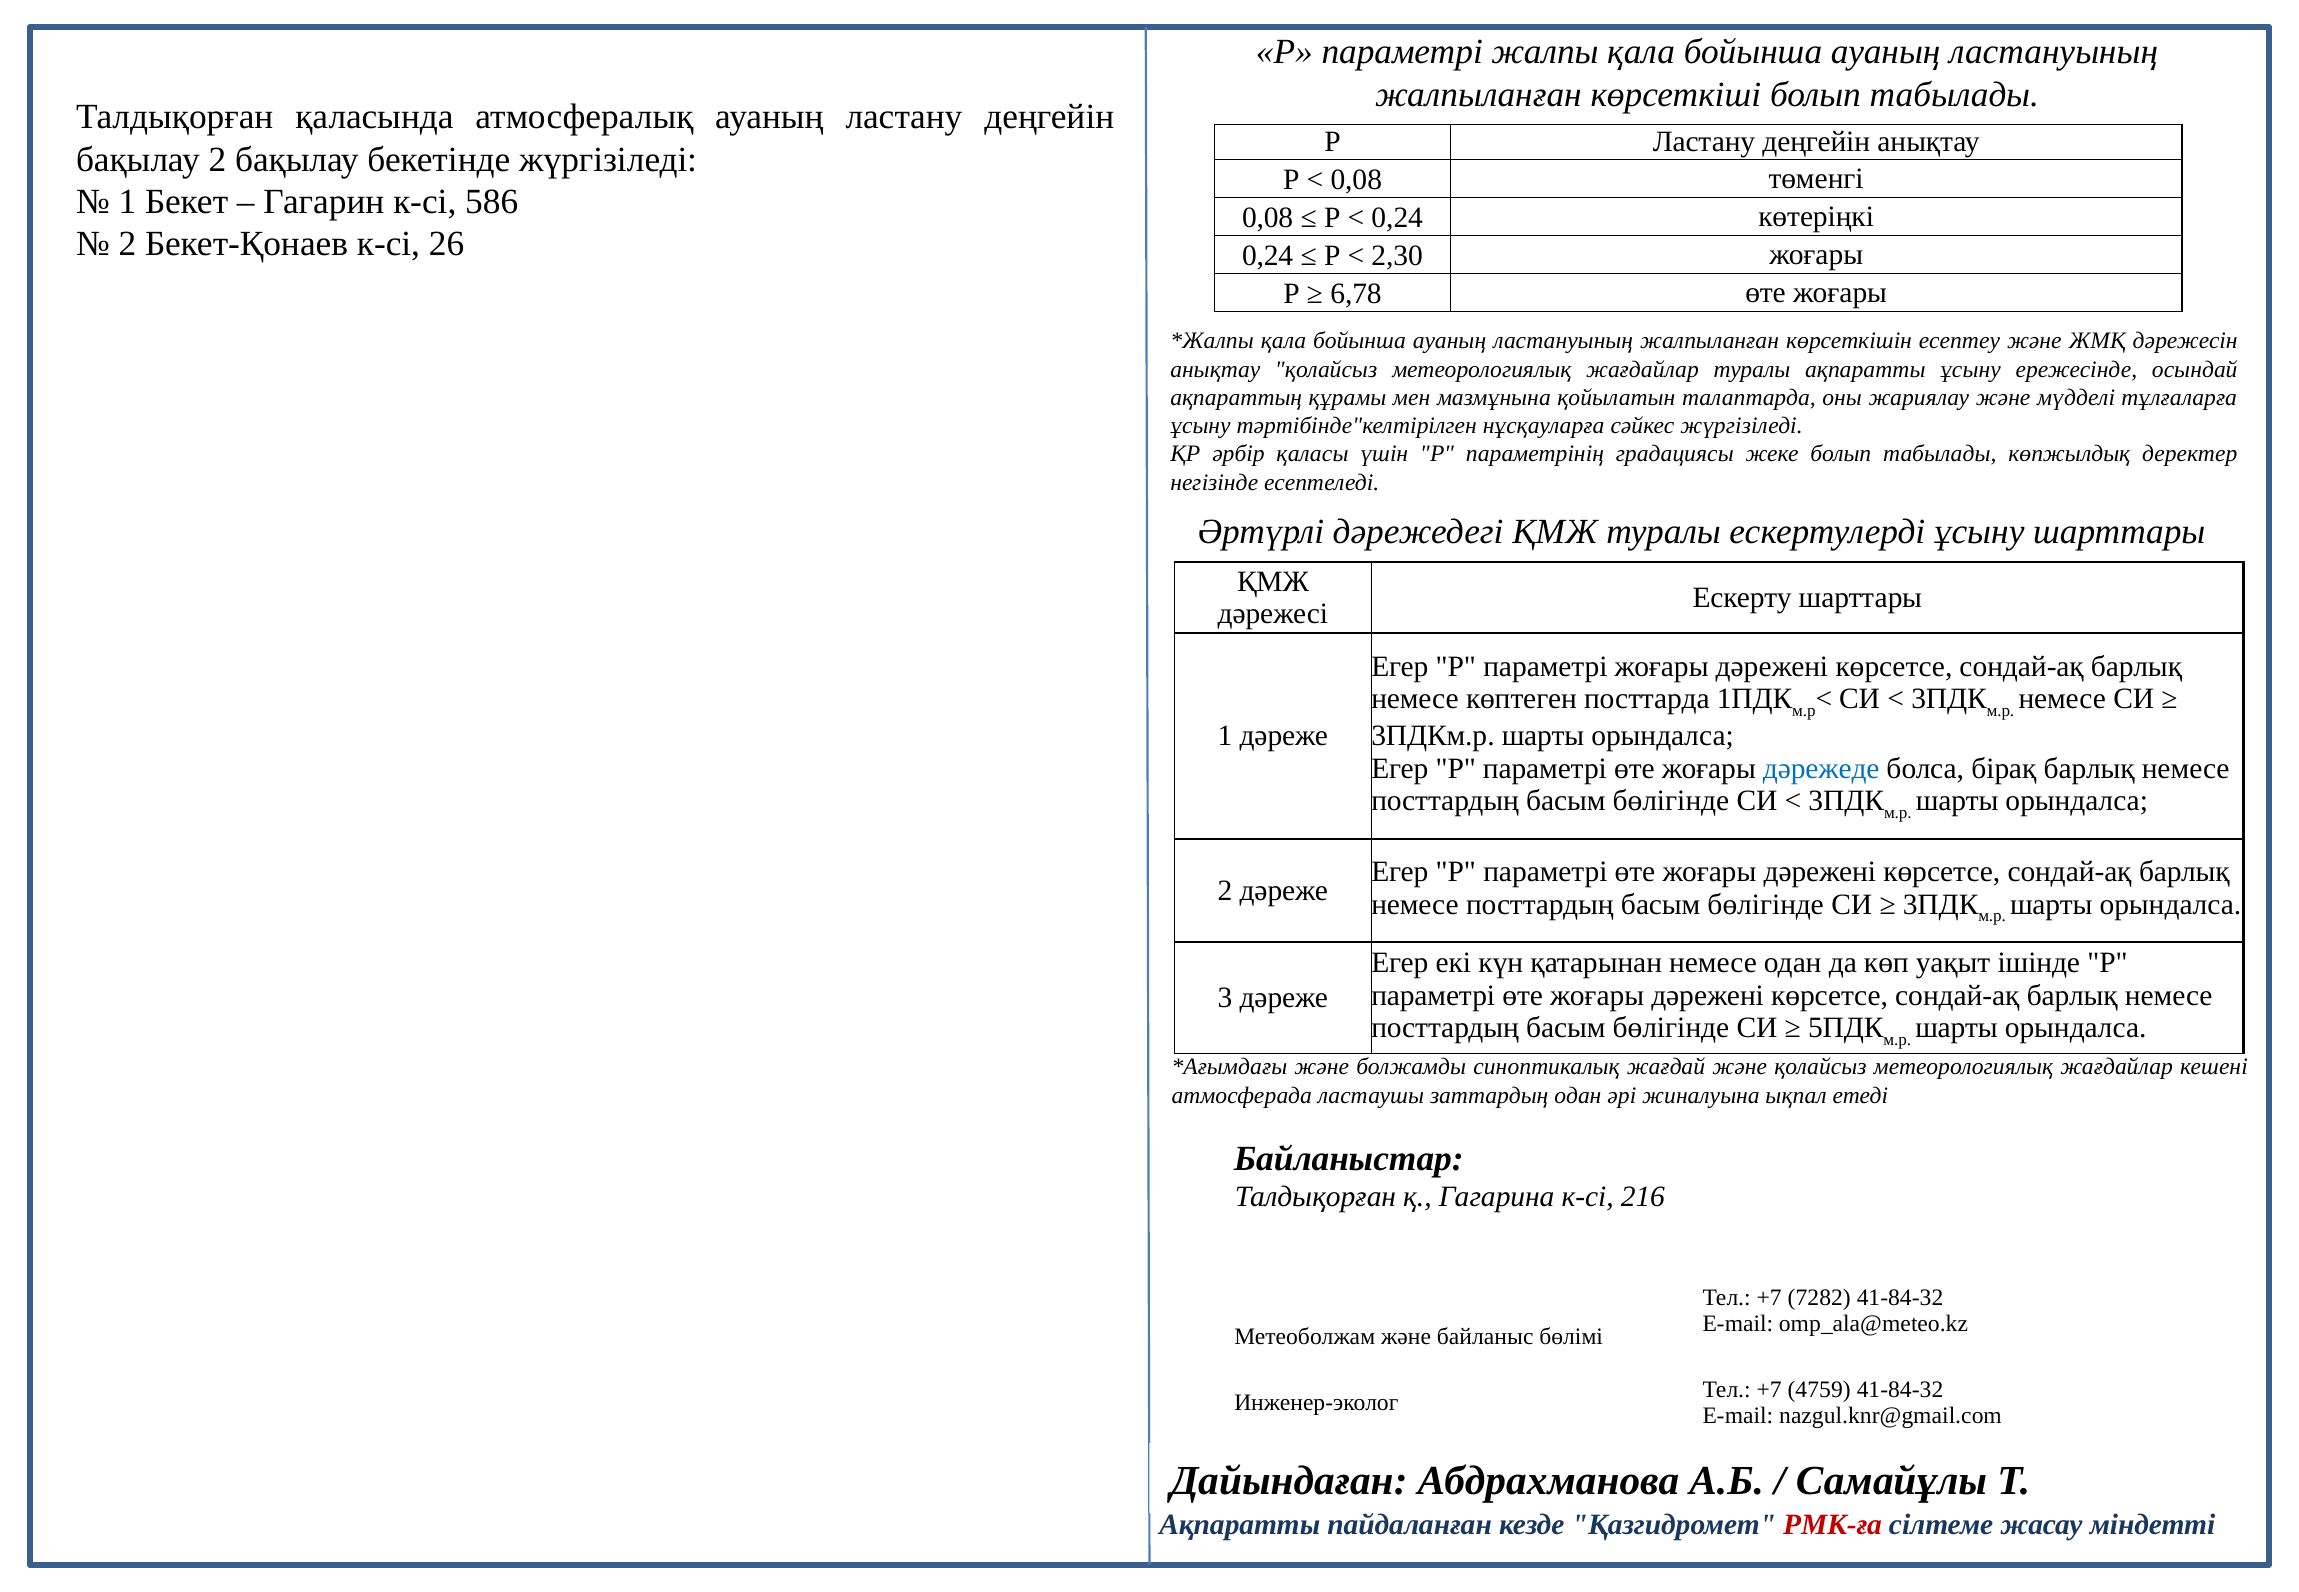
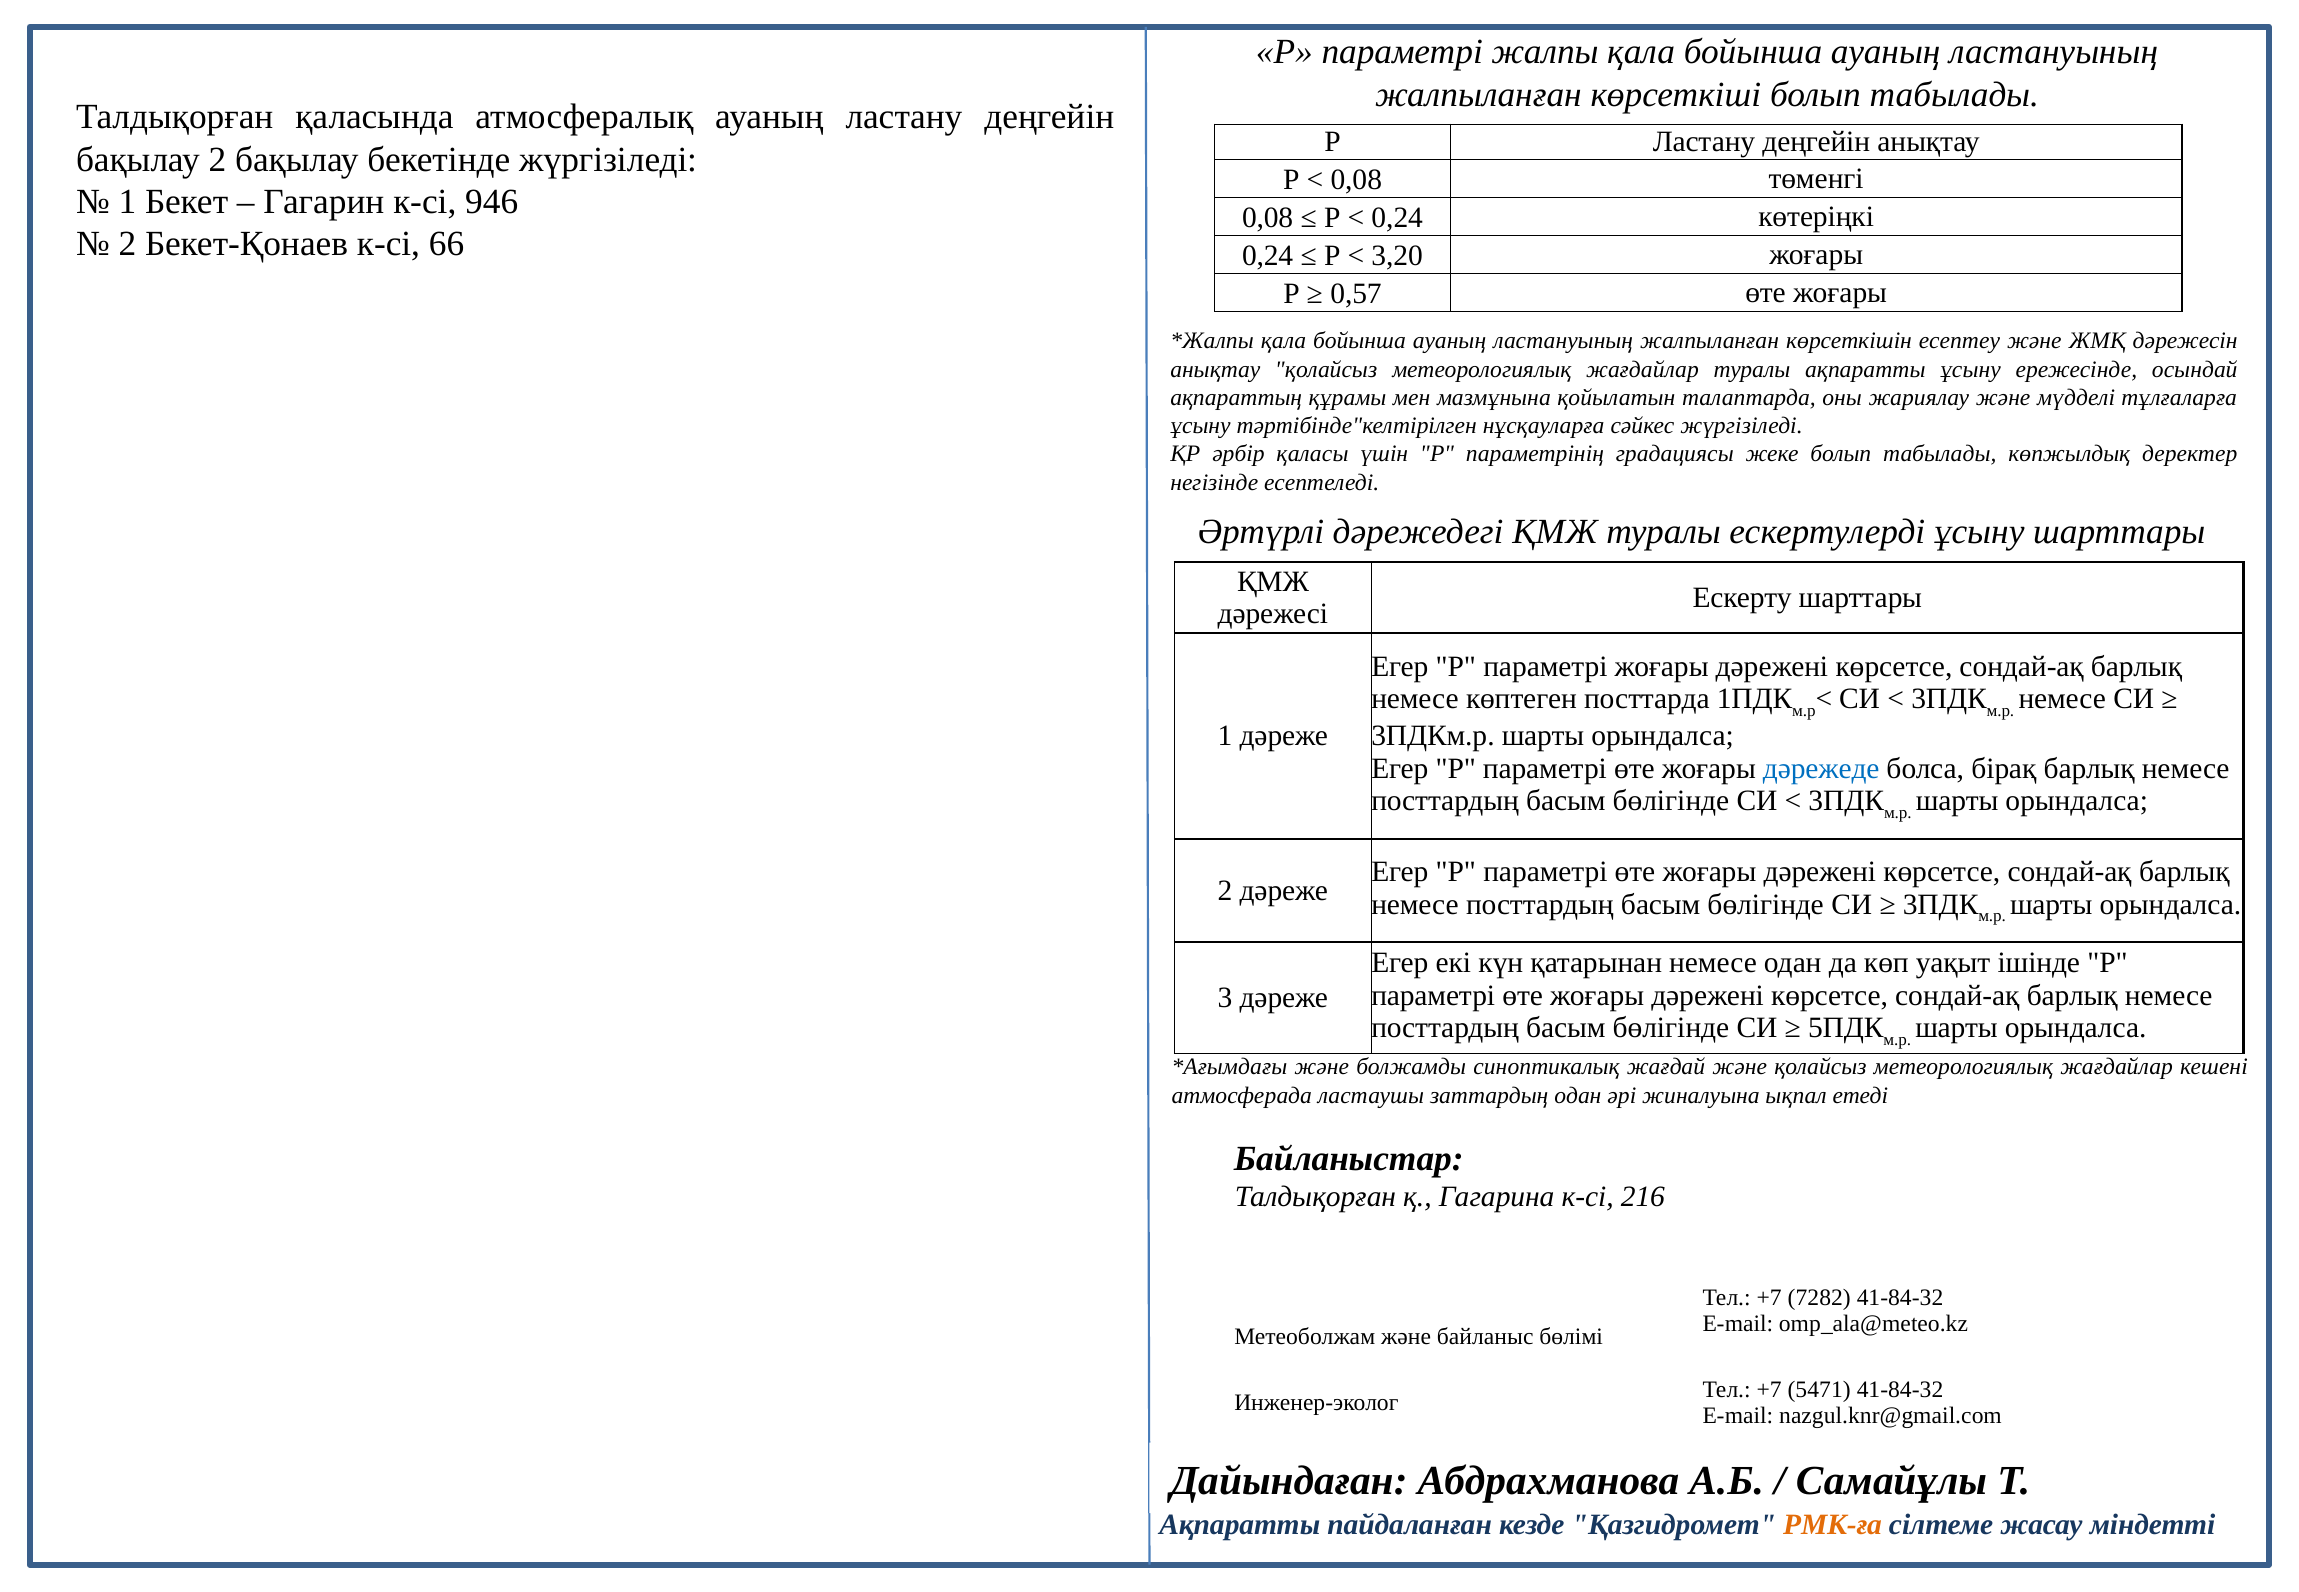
586: 586 -> 946
26: 26 -> 66
2,30: 2,30 -> 3,20
6,78: 6,78 -> 0,57
4759: 4759 -> 5471
РМК-ға colour: red -> orange
